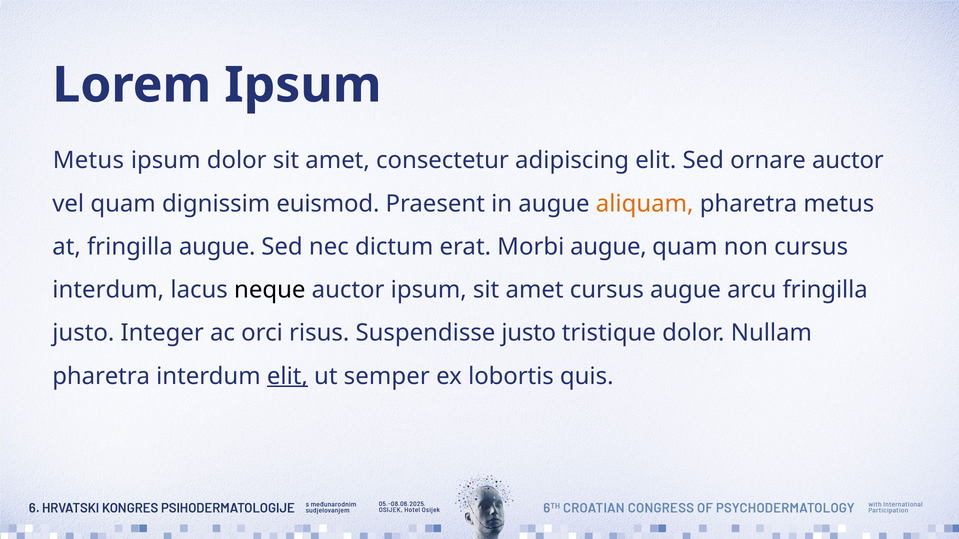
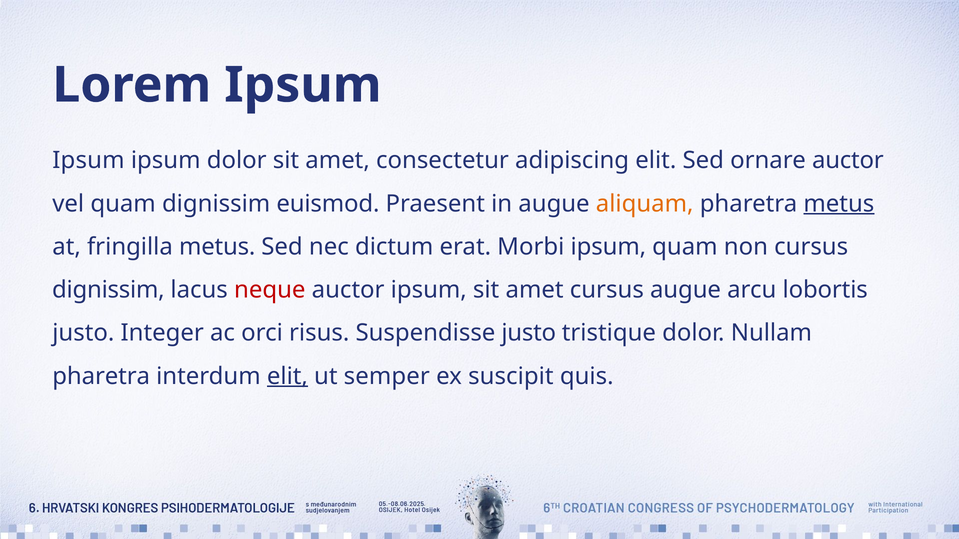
Metus at (88, 161): Metus -> Ipsum
metus at (839, 204) underline: none -> present
fringilla augue: augue -> metus
Morbi augue: augue -> ipsum
interdum at (108, 290): interdum -> dignissim
neque colour: black -> red
arcu fringilla: fringilla -> lobortis
lobortis: lobortis -> suscipit
